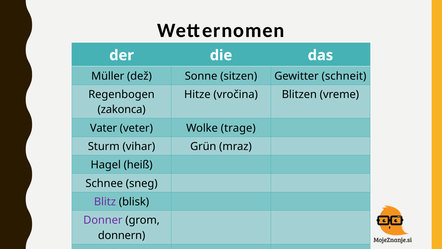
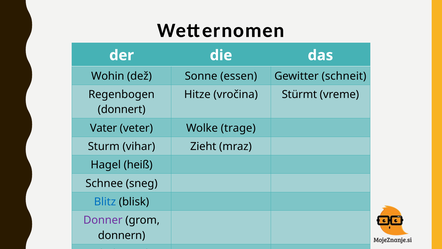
Müller: Müller -> Wohin
sitzen: sitzen -> essen
Blitzen: Blitzen -> Stürmt
zakonca: zakonca -> donnert
Grün: Grün -> Zieht
Blitz colour: purple -> blue
